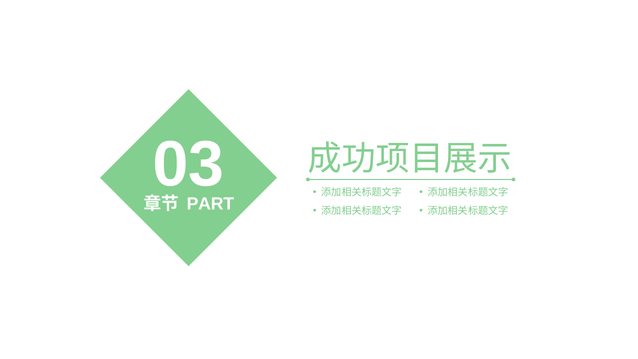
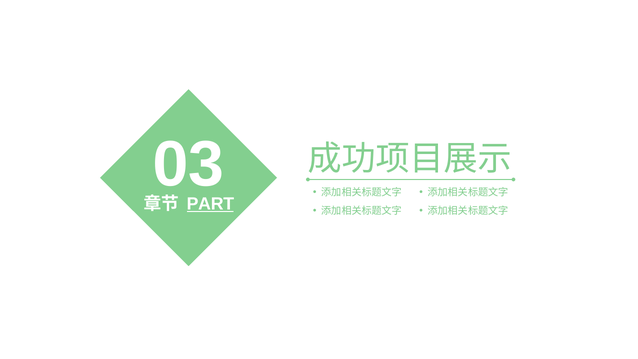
PART underline: none -> present
